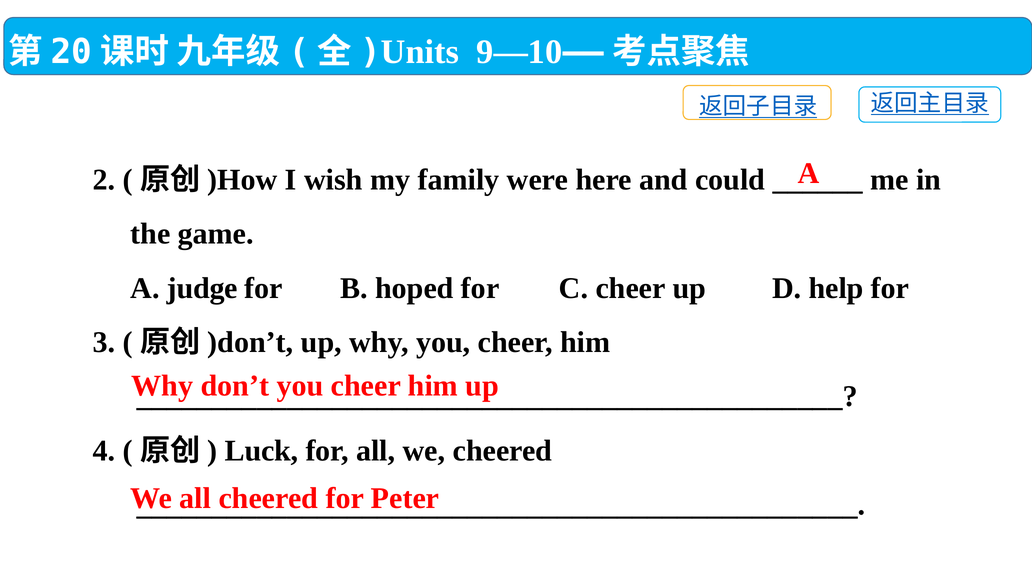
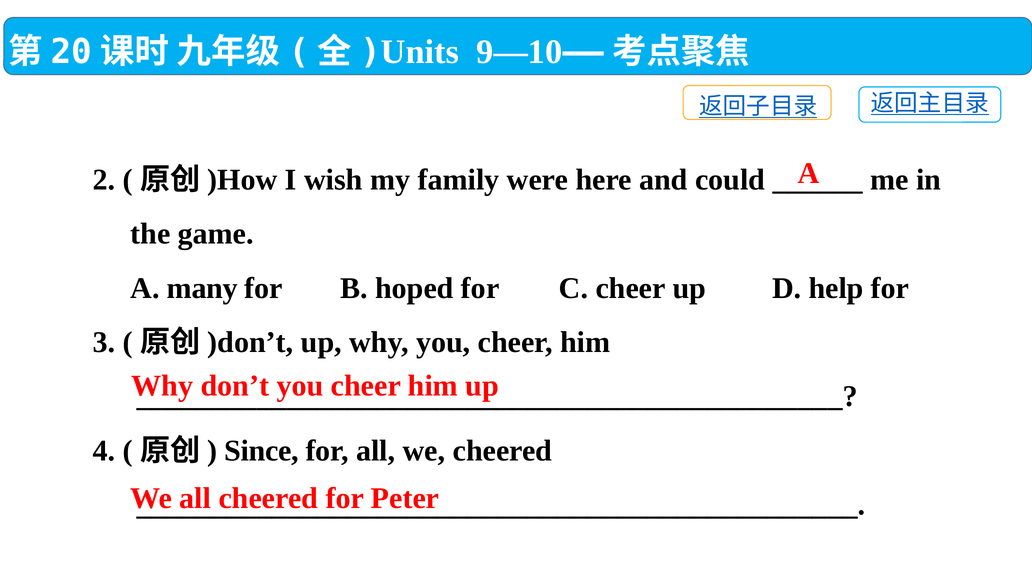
judge: judge -> many
Luck: Luck -> Since
